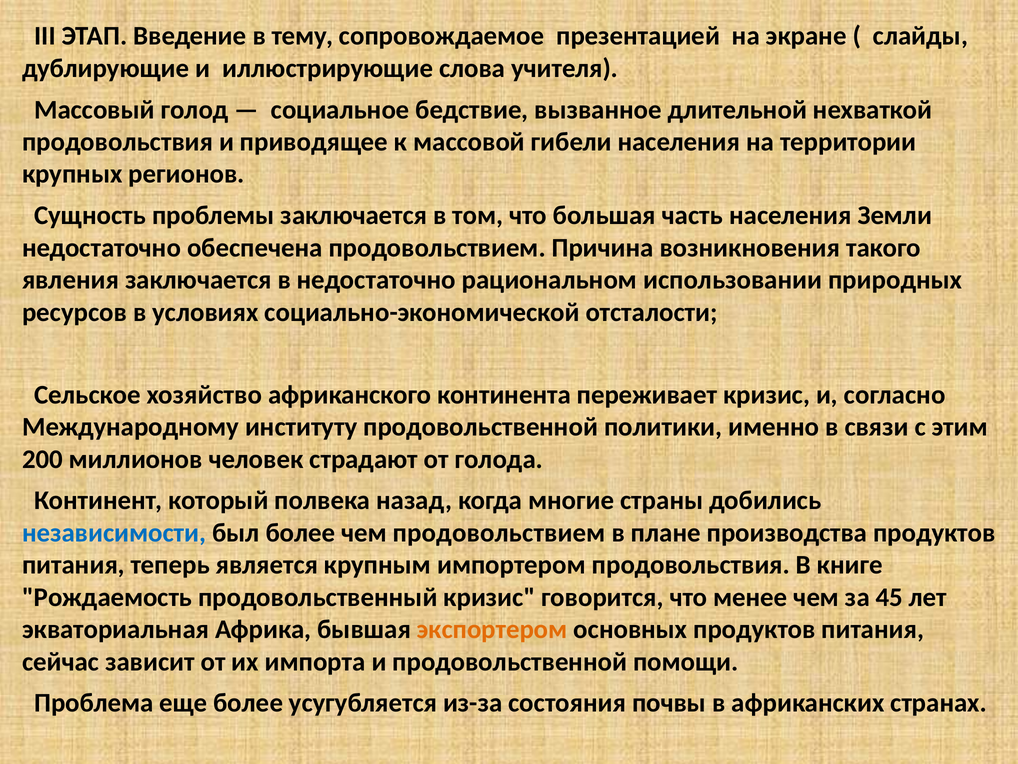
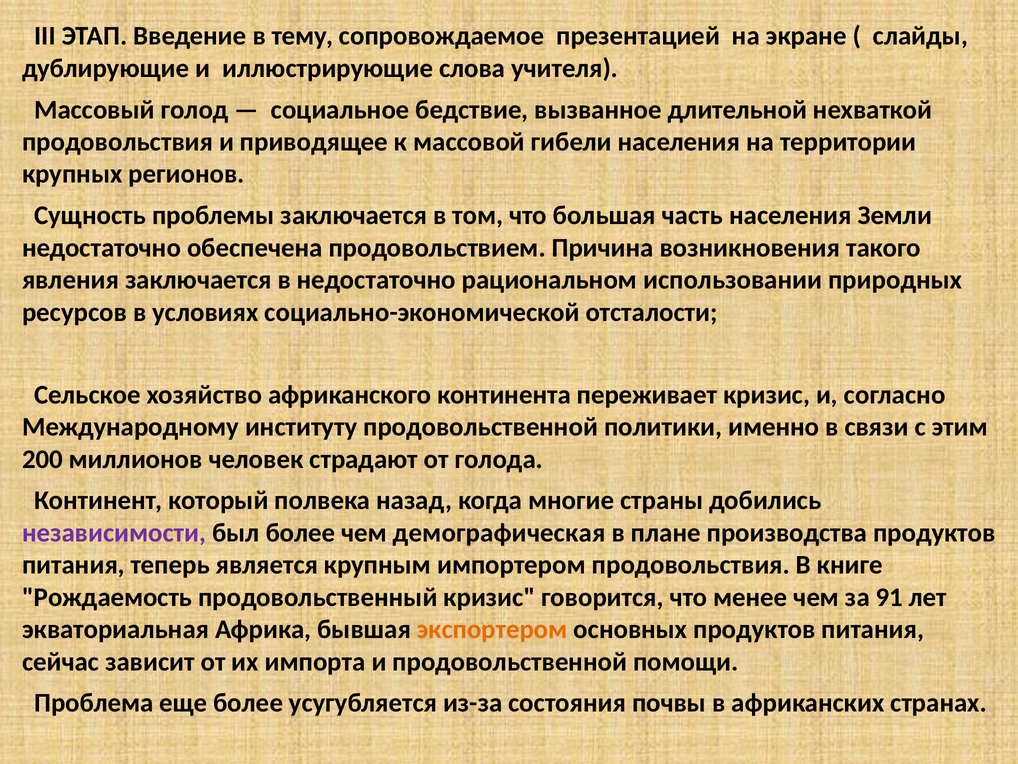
независимости colour: blue -> purple
чем продовольствием: продовольствием -> демографическая
45: 45 -> 91
